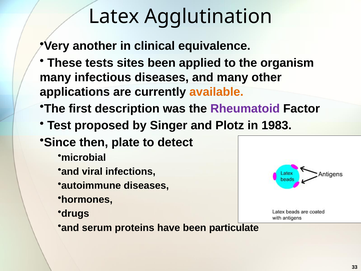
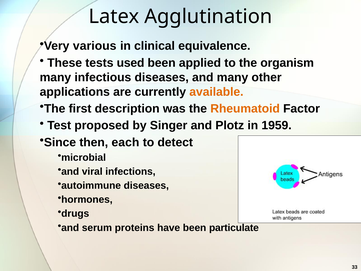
another: another -> various
sites: sites -> used
Rheumatoid colour: purple -> orange
1983: 1983 -> 1959
plate: plate -> each
